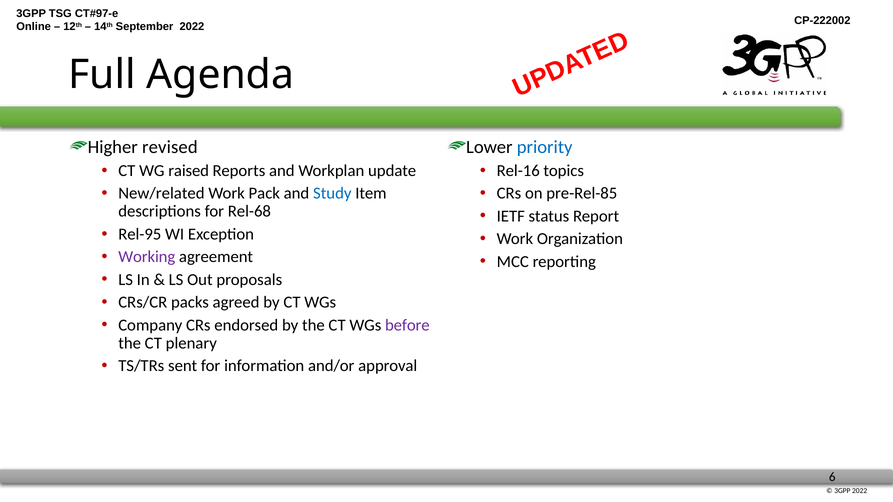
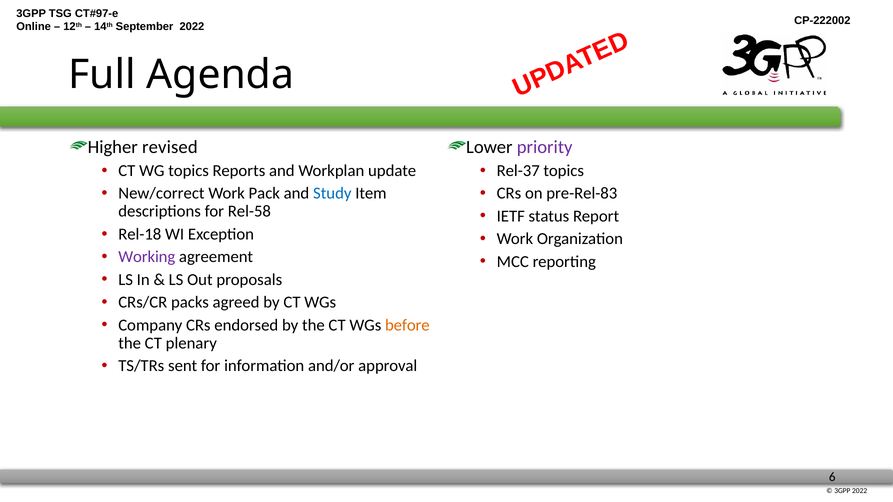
priority colour: blue -> purple
WG raised: raised -> topics
Rel-16: Rel-16 -> Rel-37
New/related: New/related -> New/correct
pre-Rel-85: pre-Rel-85 -> pre-Rel-83
Rel-68: Rel-68 -> Rel-58
Rel-95: Rel-95 -> Rel-18
before colour: purple -> orange
